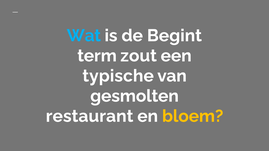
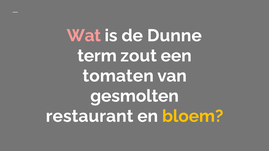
Wat colour: light blue -> pink
Begint: Begint -> Dunne
typische: typische -> tomaten
